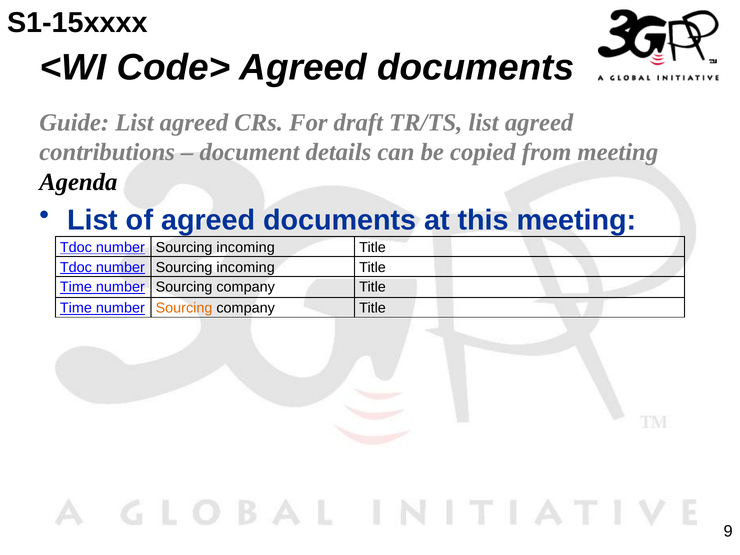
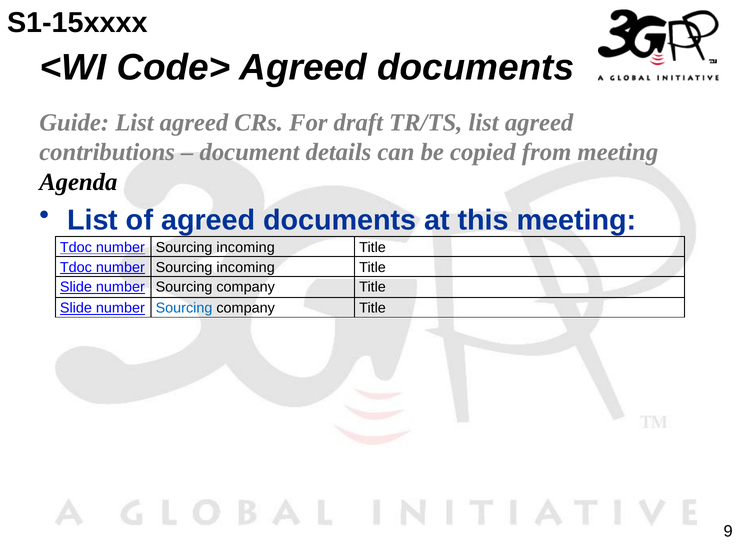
Time at (76, 287): Time -> Slide
Time at (76, 308): Time -> Slide
Sourcing at (184, 308) colour: orange -> blue
